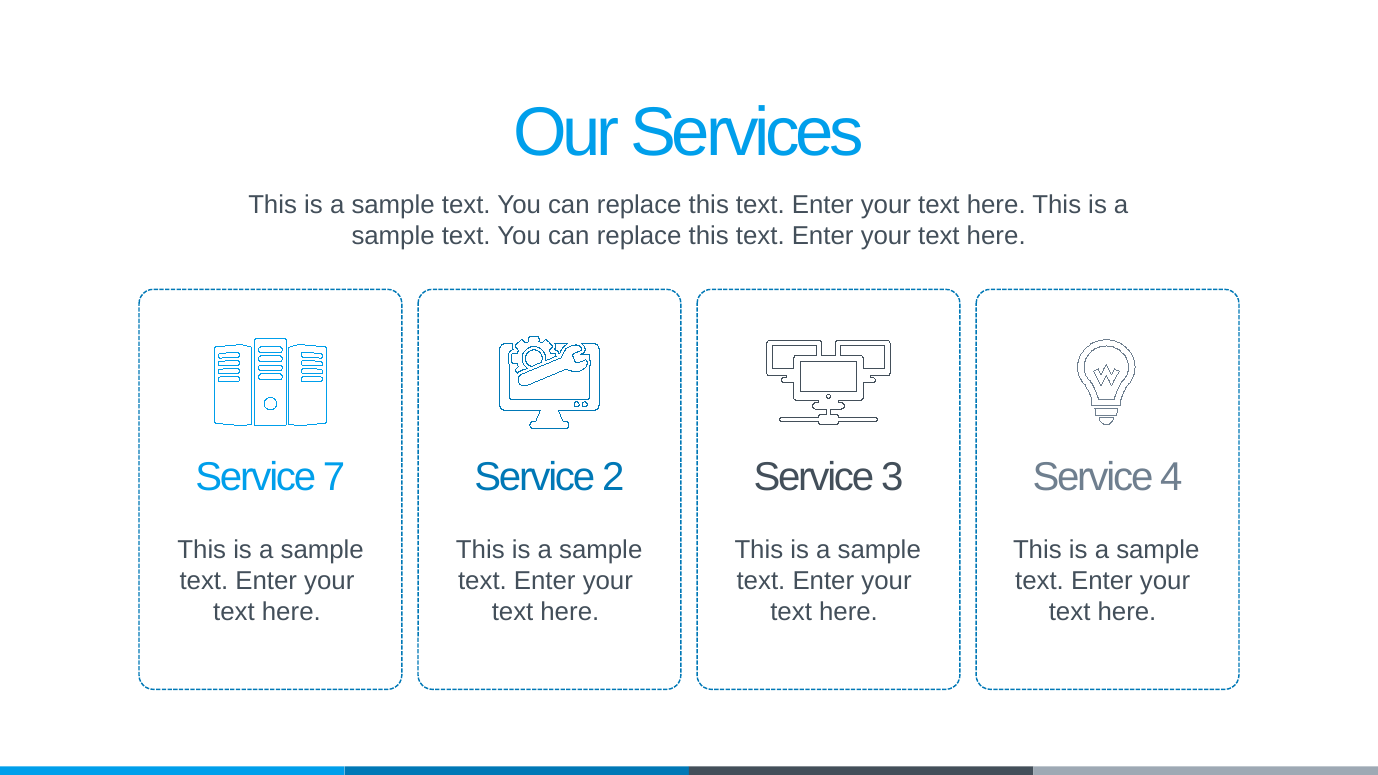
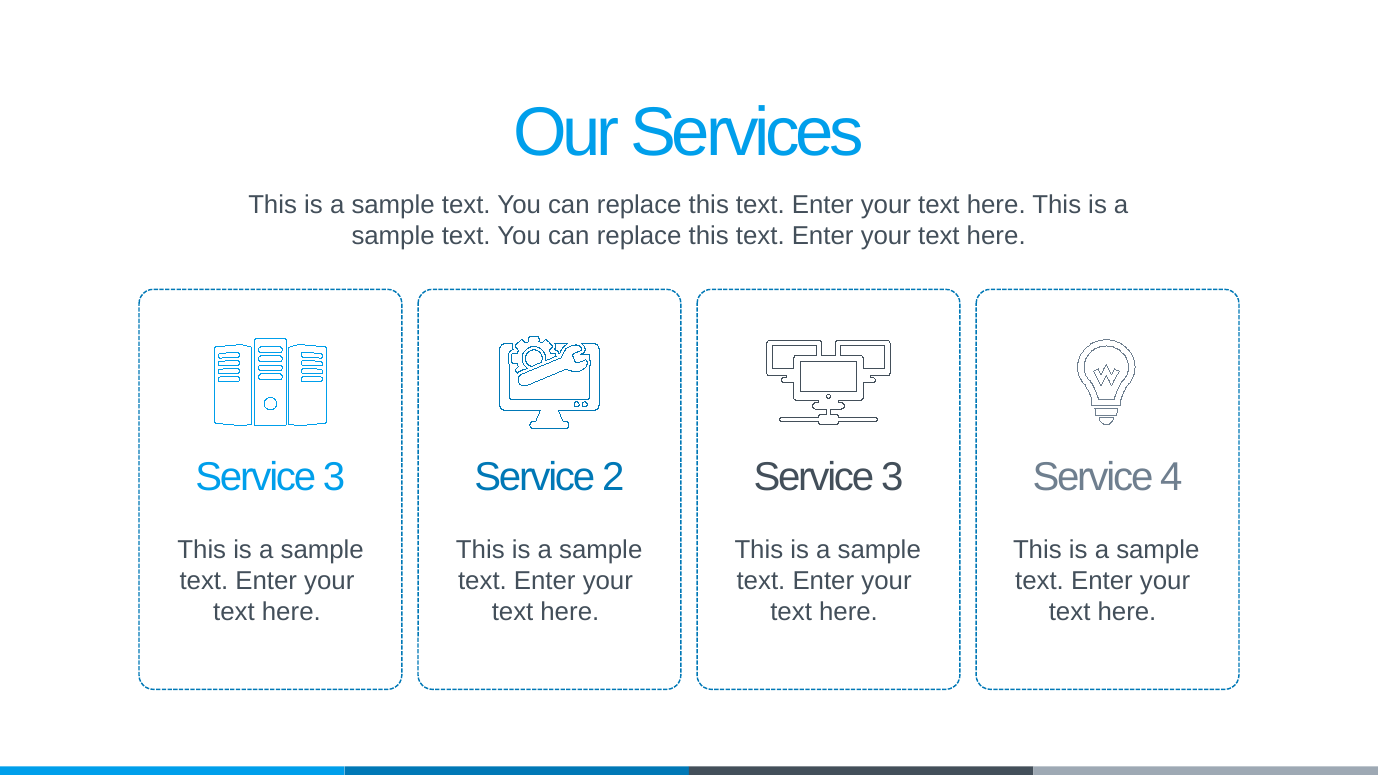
7 at (334, 478): 7 -> 3
